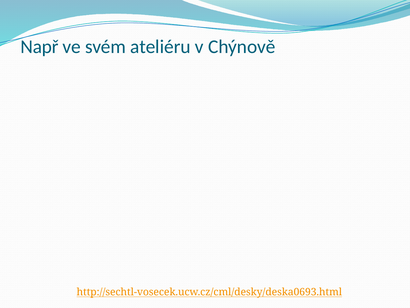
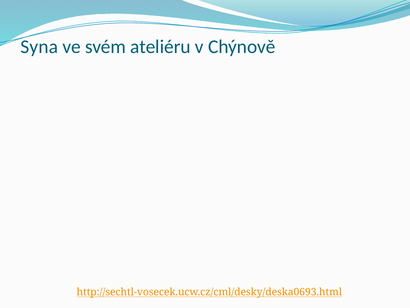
Např: Např -> Syna
